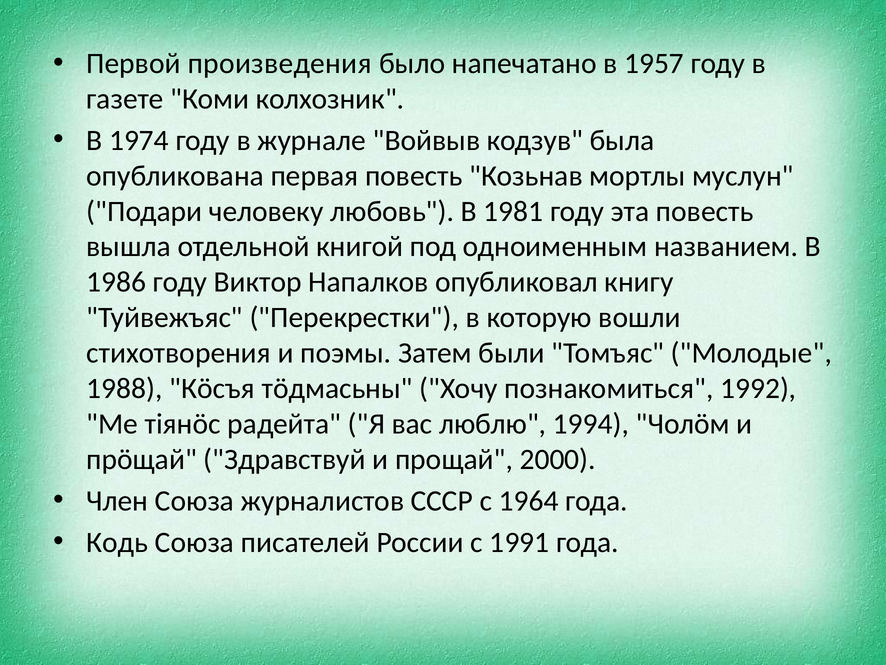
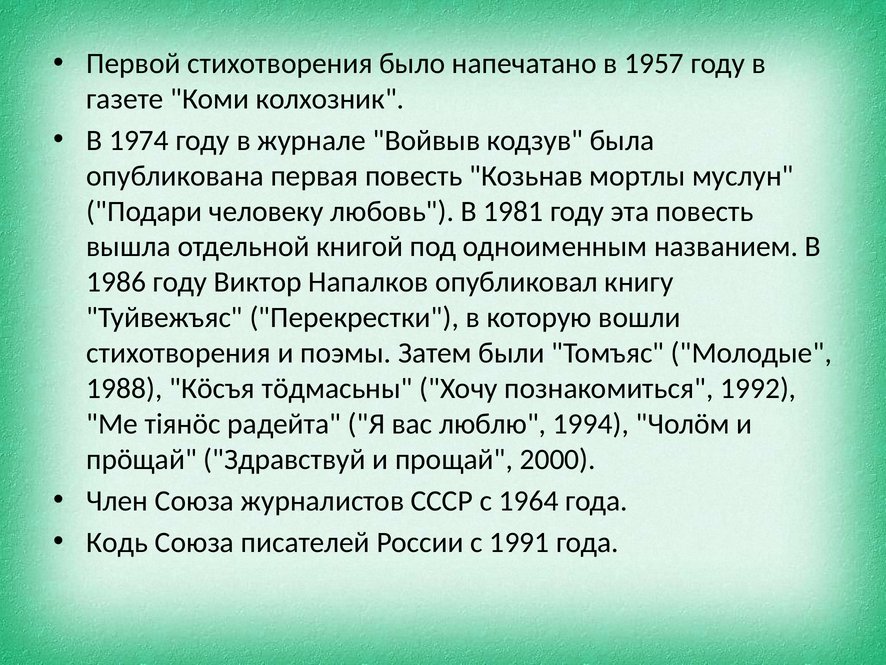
Первой произведения: произведения -> стихотворения
